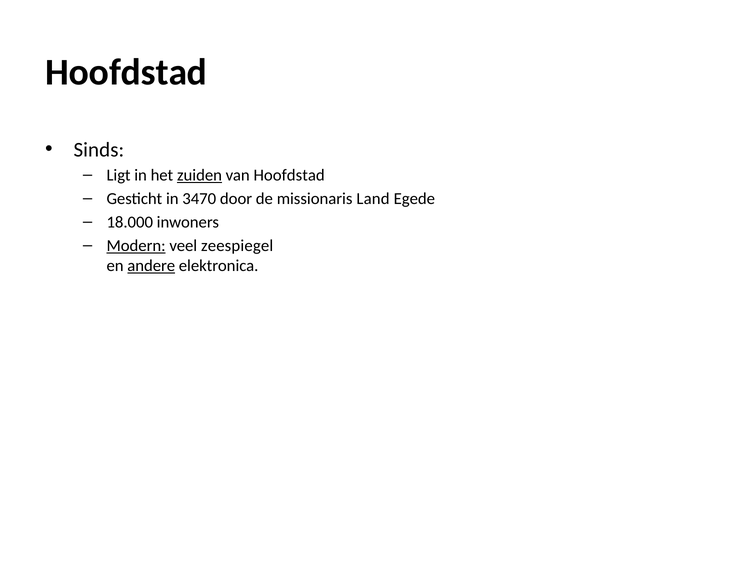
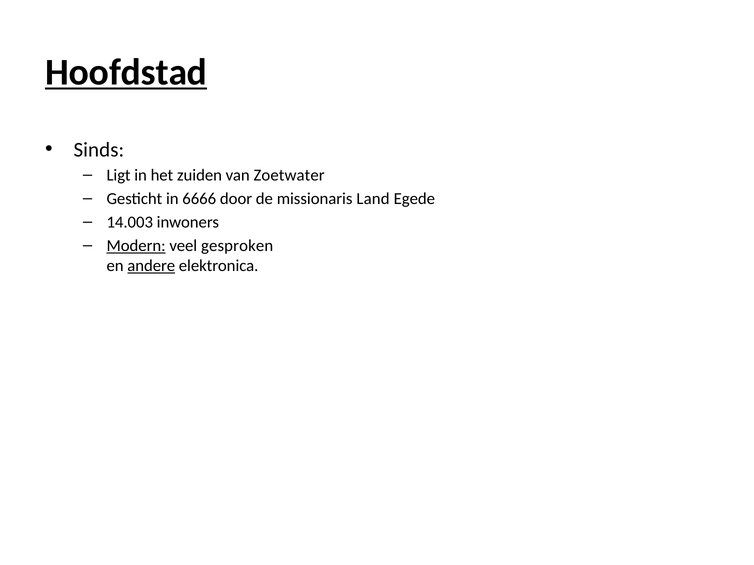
Hoofdstad at (126, 72) underline: none -> present
zuiden underline: present -> none
van Hoofdstad: Hoofdstad -> Zoetwater
3470: 3470 -> 6666
18.000: 18.000 -> 14.003
zeespiegel: zeespiegel -> gesproken
